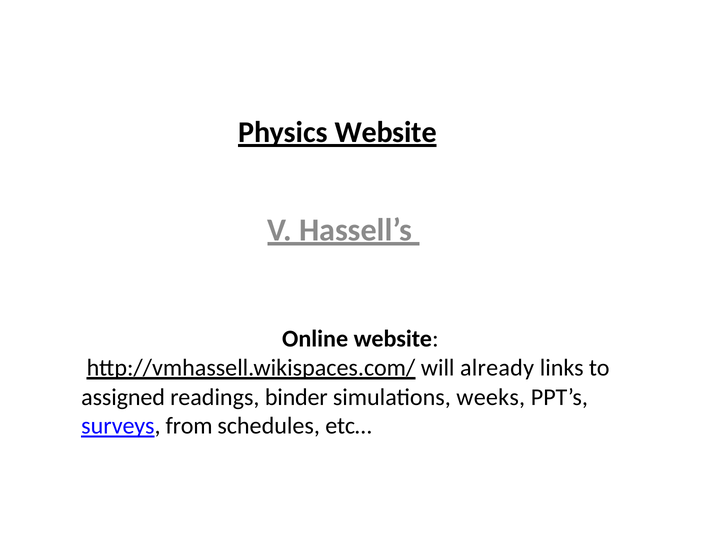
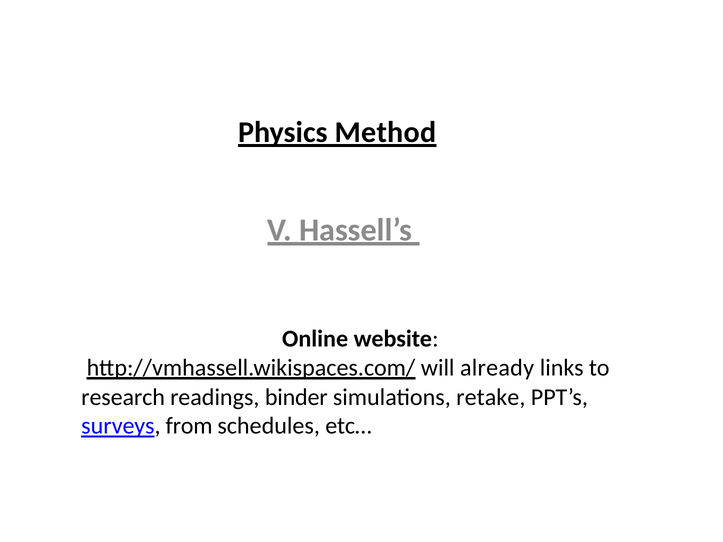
Physics Website: Website -> Method
assigned: assigned -> research
weeks: weeks -> retake
